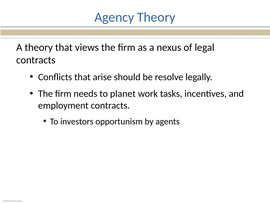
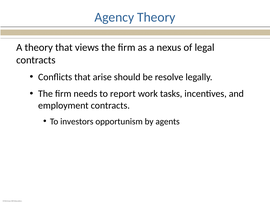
planet: planet -> report
